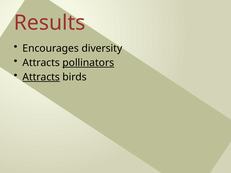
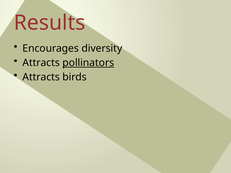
Attracts at (41, 77) underline: present -> none
